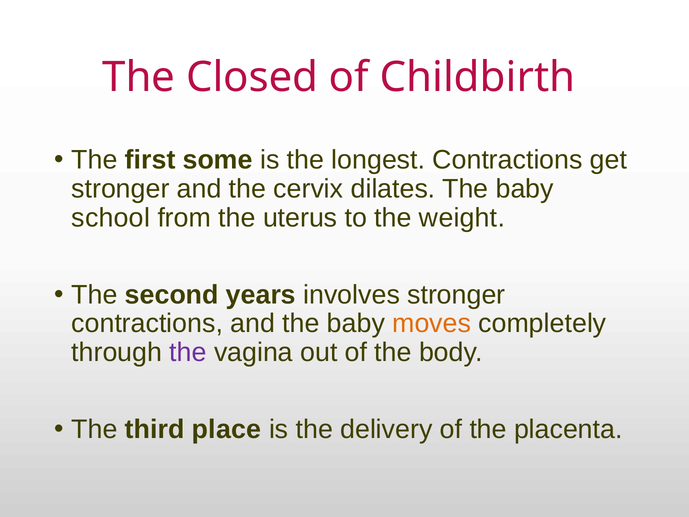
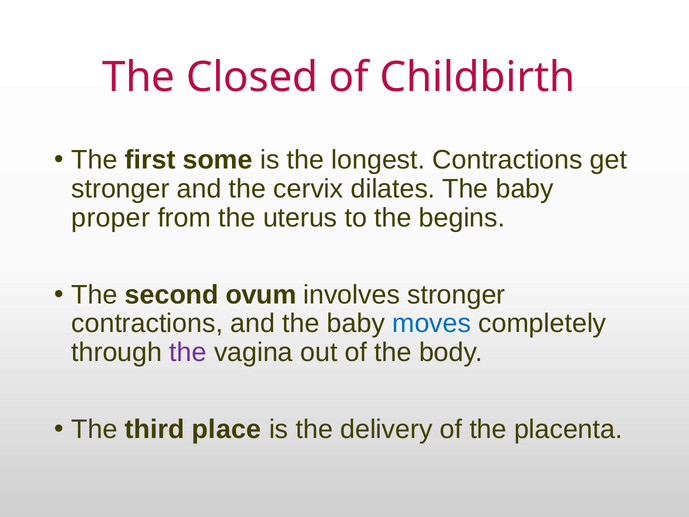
school: school -> proper
weight: weight -> begins
years: years -> ovum
moves colour: orange -> blue
